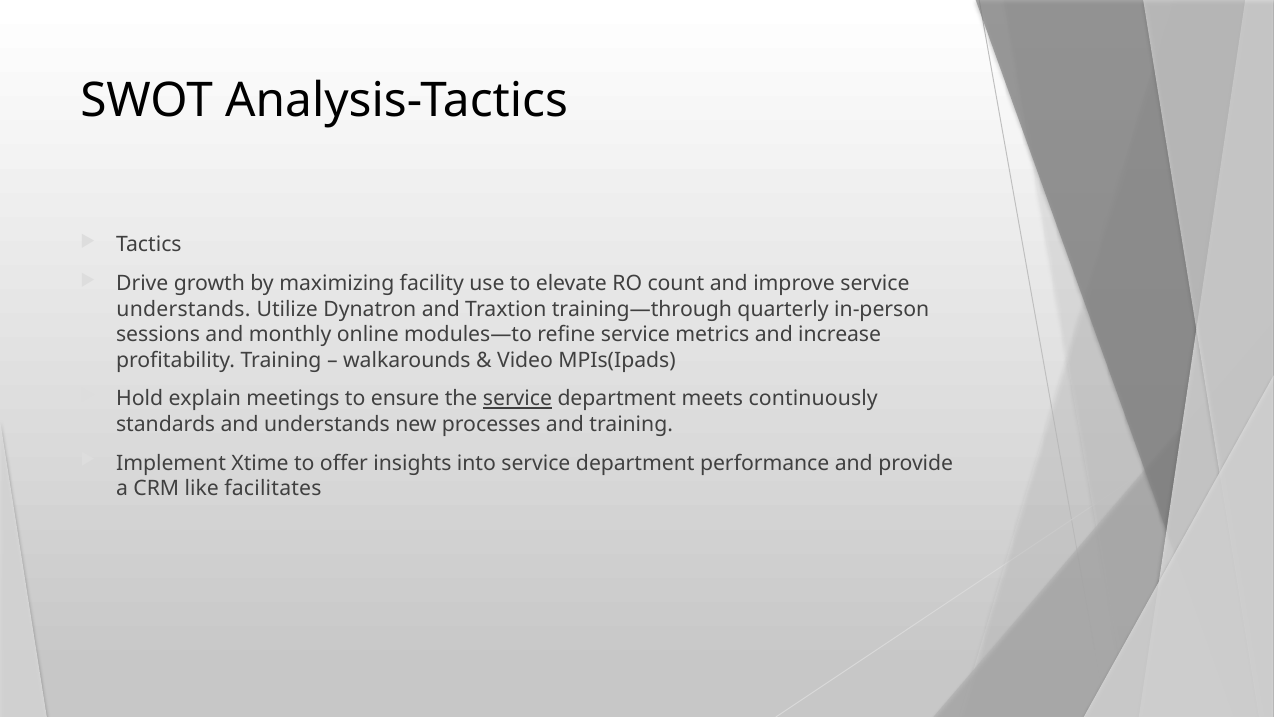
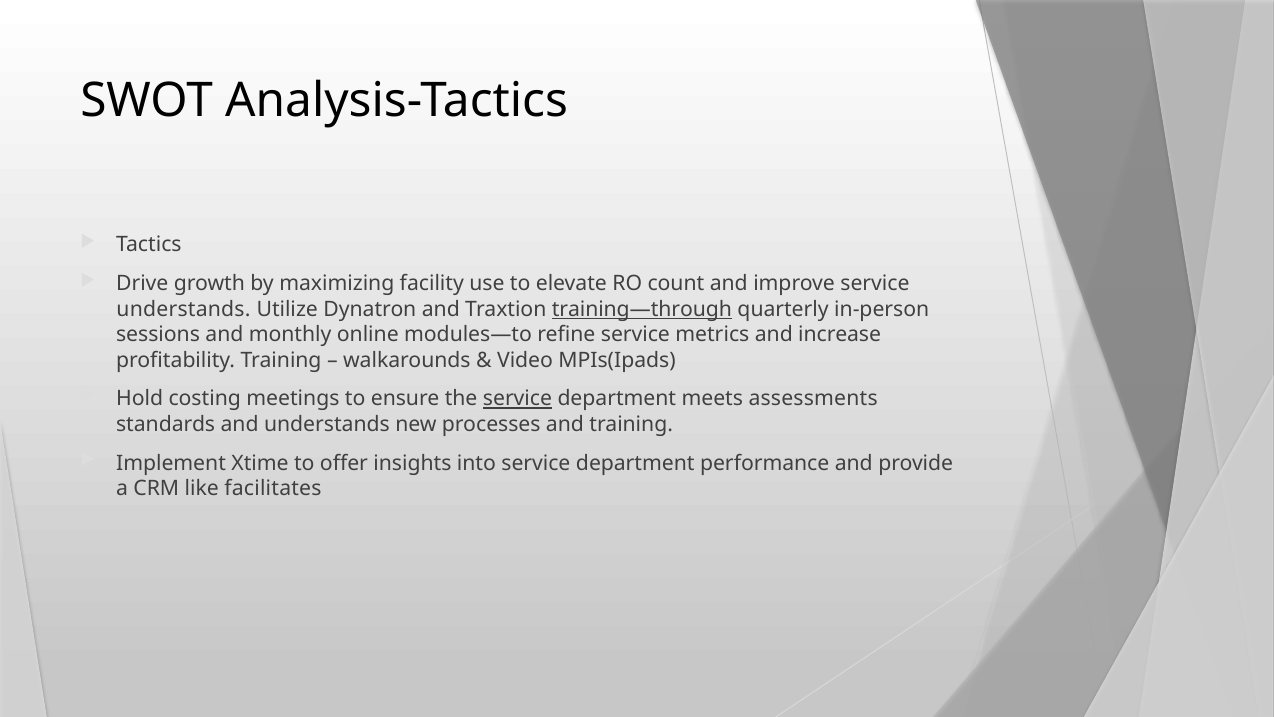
training—through underline: none -> present
explain: explain -> costing
continuously: continuously -> assessments
